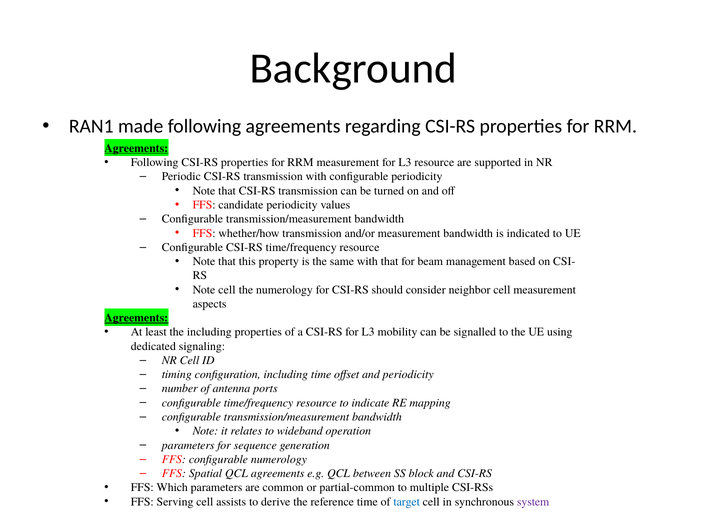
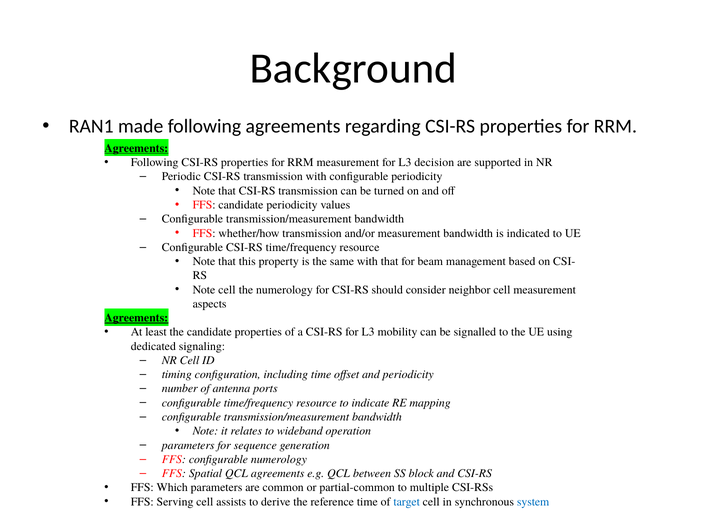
L3 resource: resource -> decision
the including: including -> candidate
system colour: purple -> blue
